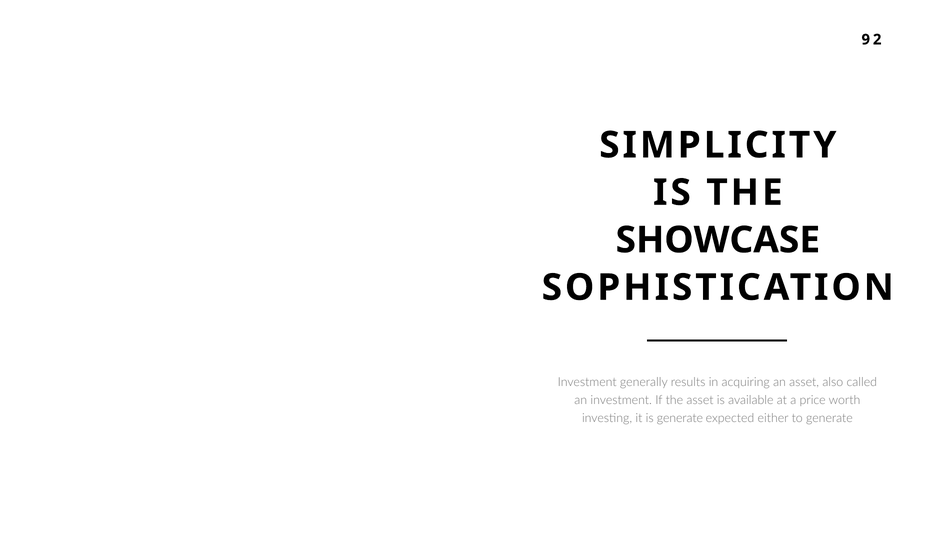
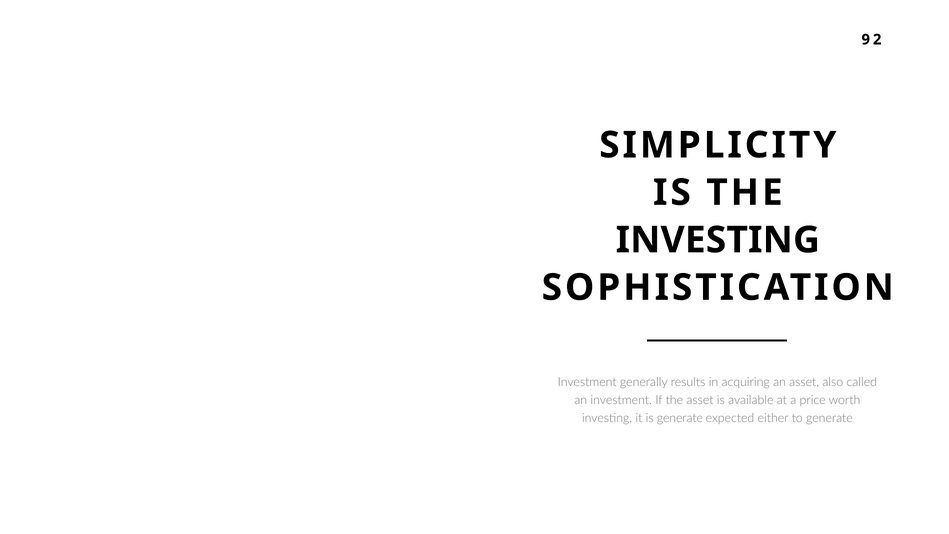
SHOWCASE at (718, 240): SHOWCASE -> INVESTING
